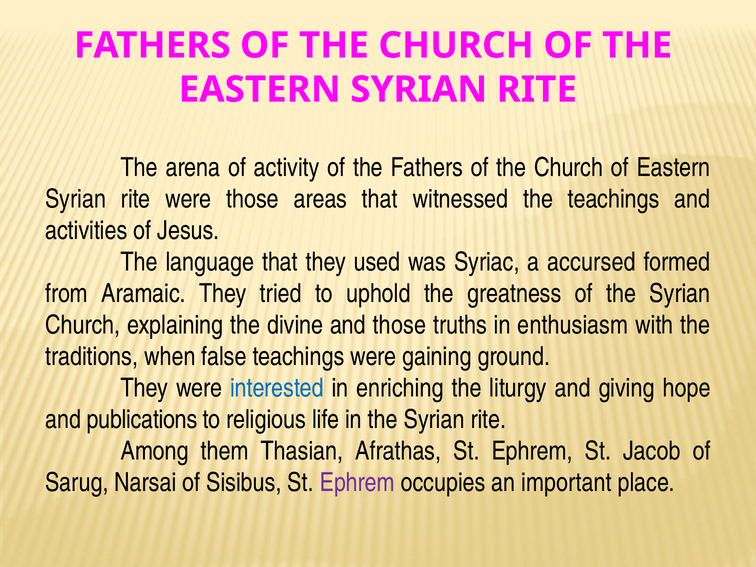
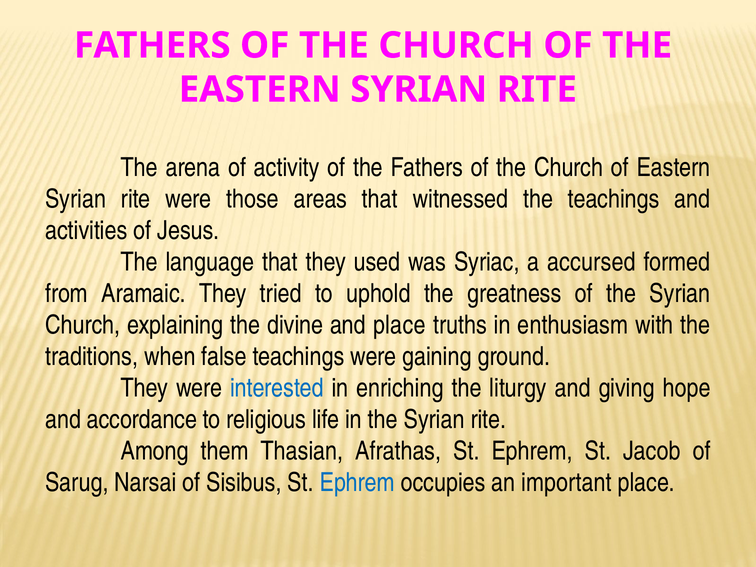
and those: those -> place
publications: publications -> accordance
Ephrem at (357, 483) colour: purple -> blue
